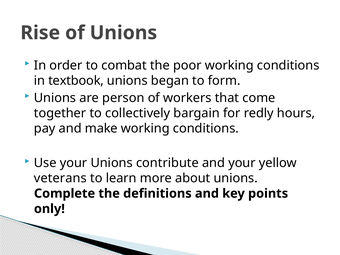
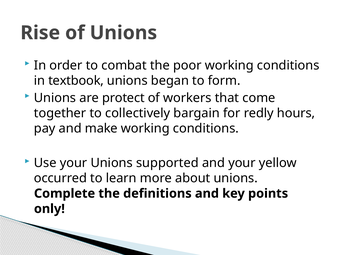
person: person -> protect
contribute: contribute -> supported
veterans: veterans -> occurred
